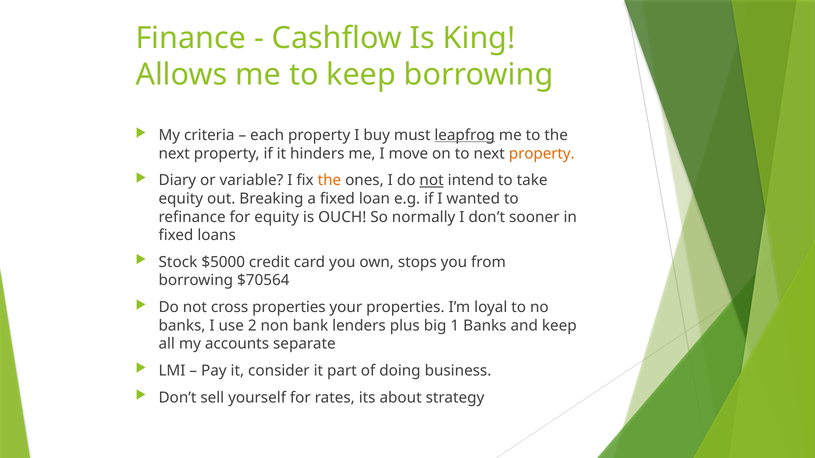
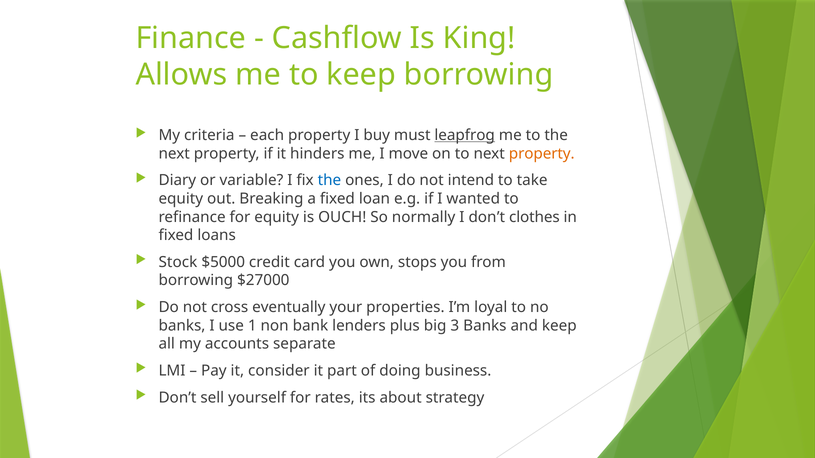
the at (329, 180) colour: orange -> blue
not at (432, 180) underline: present -> none
sooner: sooner -> clothes
$70564: $70564 -> $27000
cross properties: properties -> eventually
2: 2 -> 1
1: 1 -> 3
